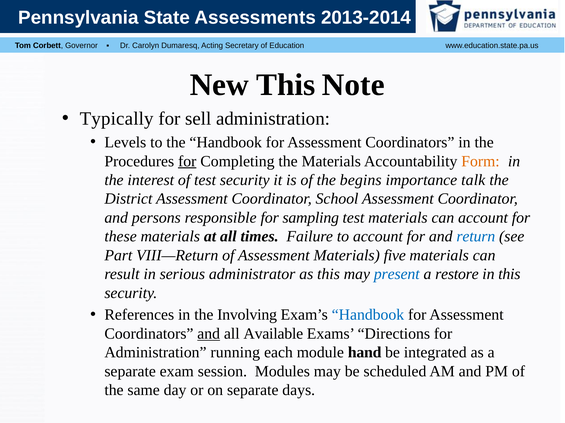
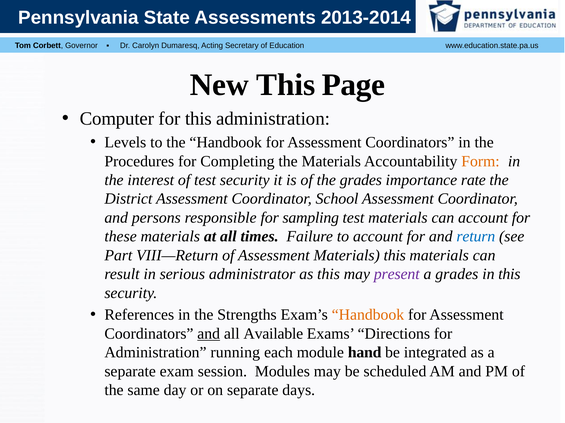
Note: Note -> Page
Typically: Typically -> Computer
for sell: sell -> this
for at (187, 161) underline: present -> none
the begins: begins -> grades
talk: talk -> rate
Materials five: five -> this
present colour: blue -> purple
a restore: restore -> grades
Involving: Involving -> Strengths
Handbook at (368, 315) colour: blue -> orange
